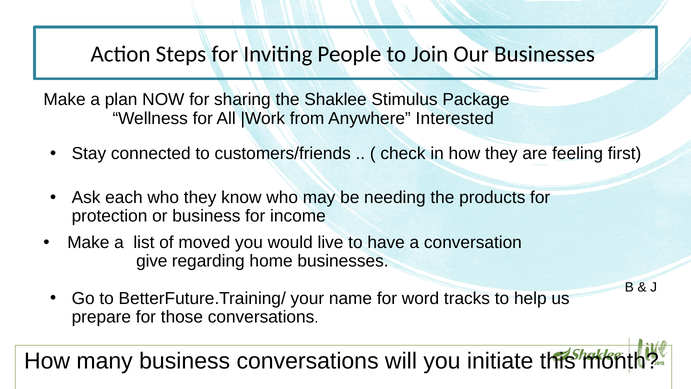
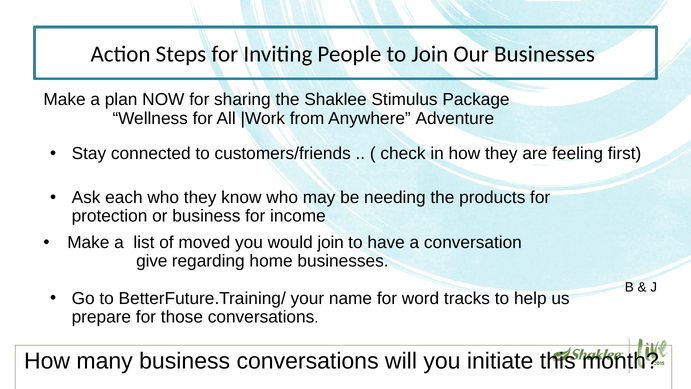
Interested: Interested -> Adventure
would live: live -> join
